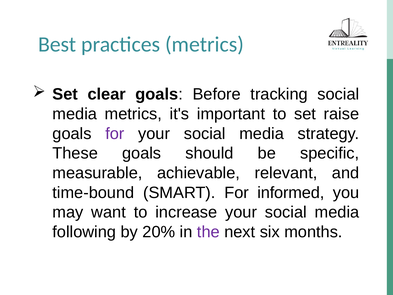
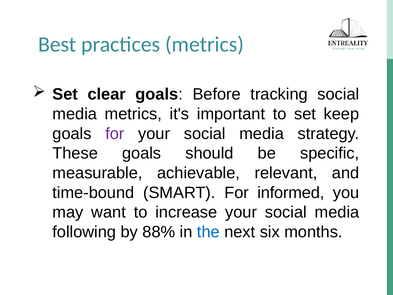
raise: raise -> keep
20%: 20% -> 88%
the colour: purple -> blue
